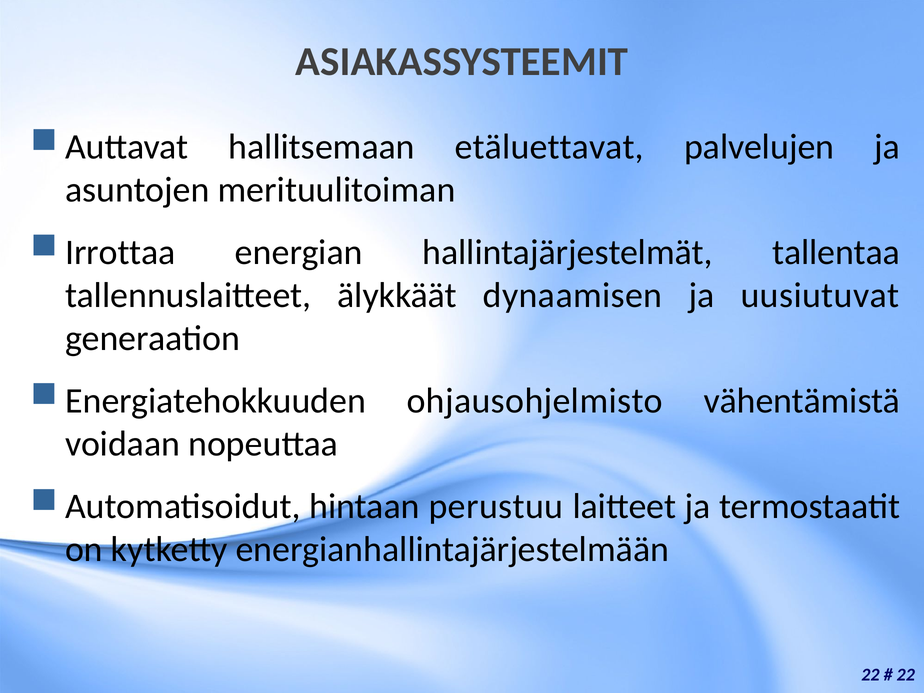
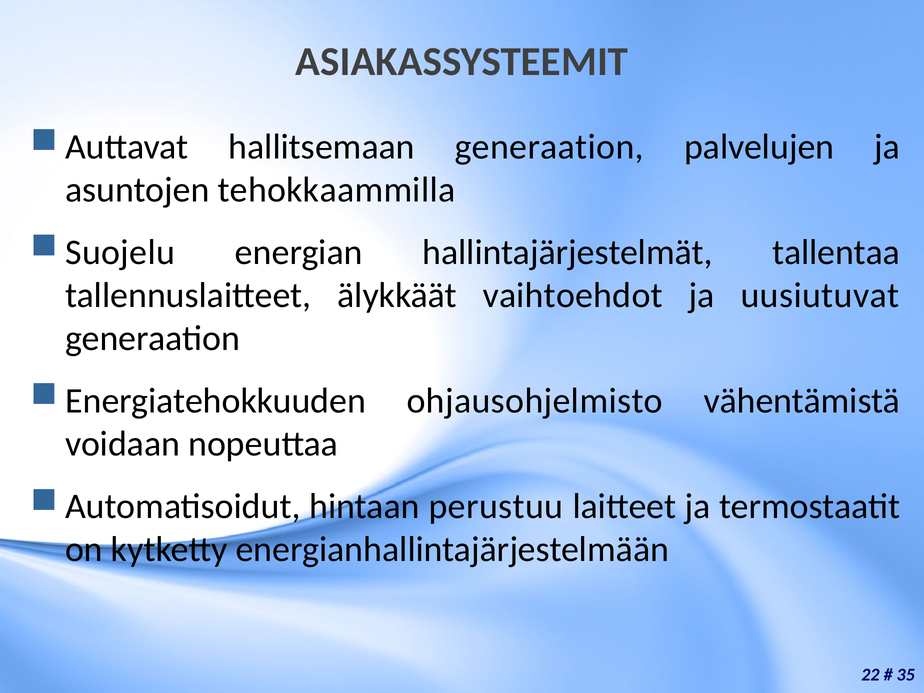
hallitsemaan etäluettavat: etäluettavat -> generaation
merituulitoiman: merituulitoiman -> tehokkaammilla
Irrottaa: Irrottaa -> Suojelu
dynaamisen: dynaamisen -> vaihtoehdot
22 at (906, 675): 22 -> 35
